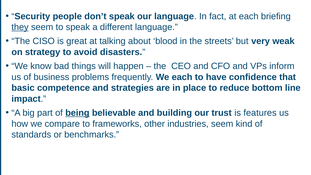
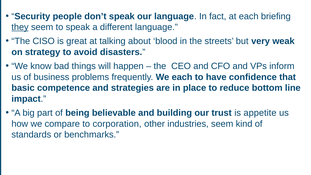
being underline: present -> none
features: features -> appetite
frameworks: frameworks -> corporation
